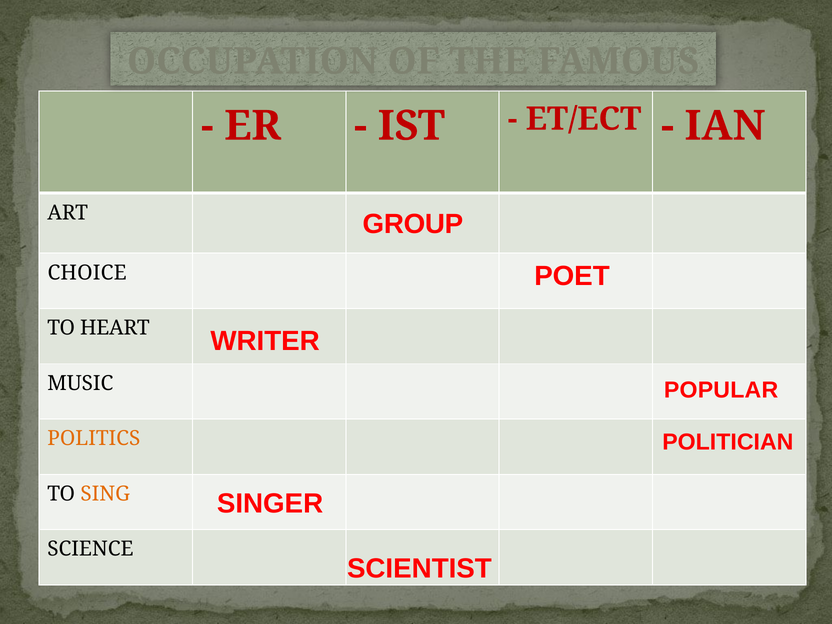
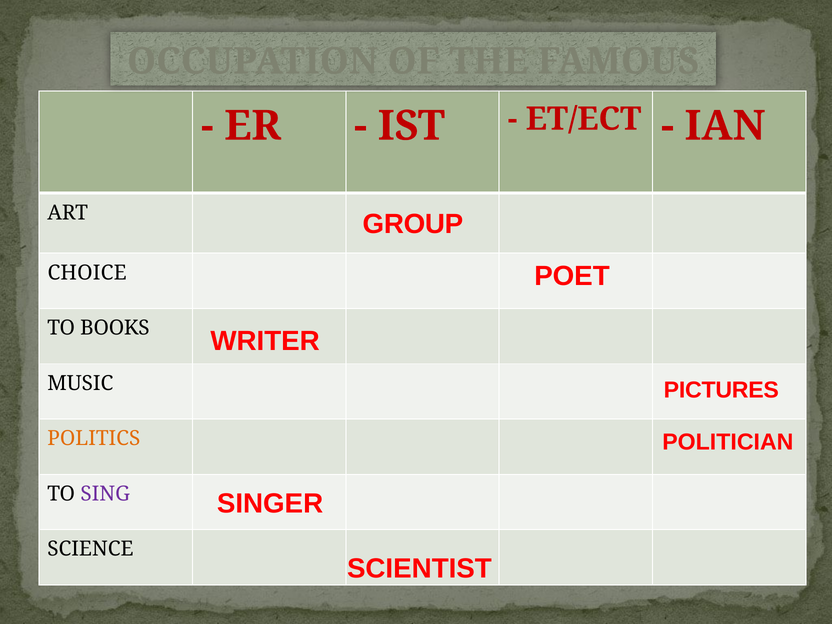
HEART: HEART -> BOOKS
POPULAR: POPULAR -> PICTURES
SING colour: orange -> purple
